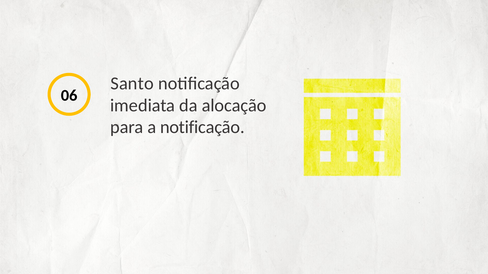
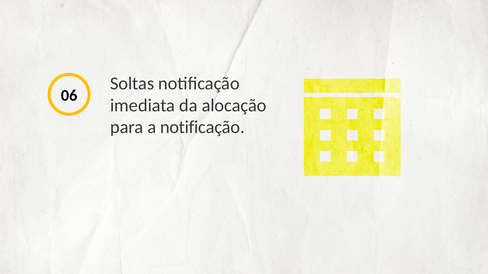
Santo: Santo -> Soltas
